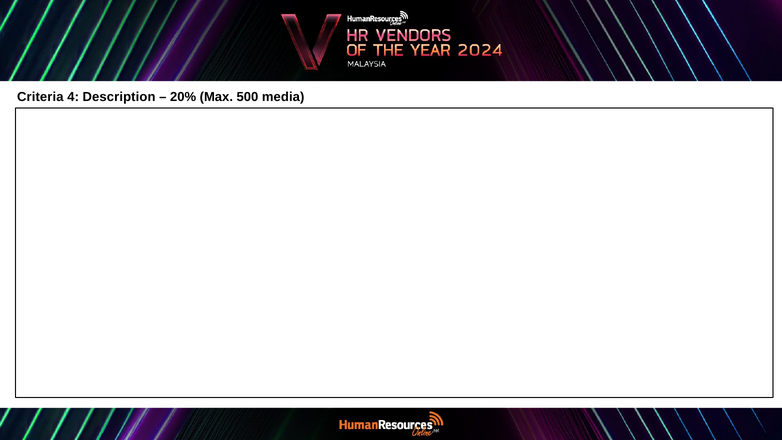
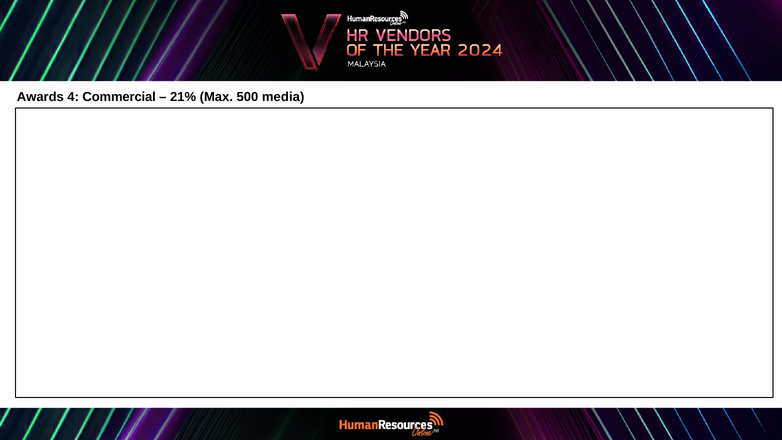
Criteria: Criteria -> Awards
Description: Description -> Commercial
20%: 20% -> 21%
